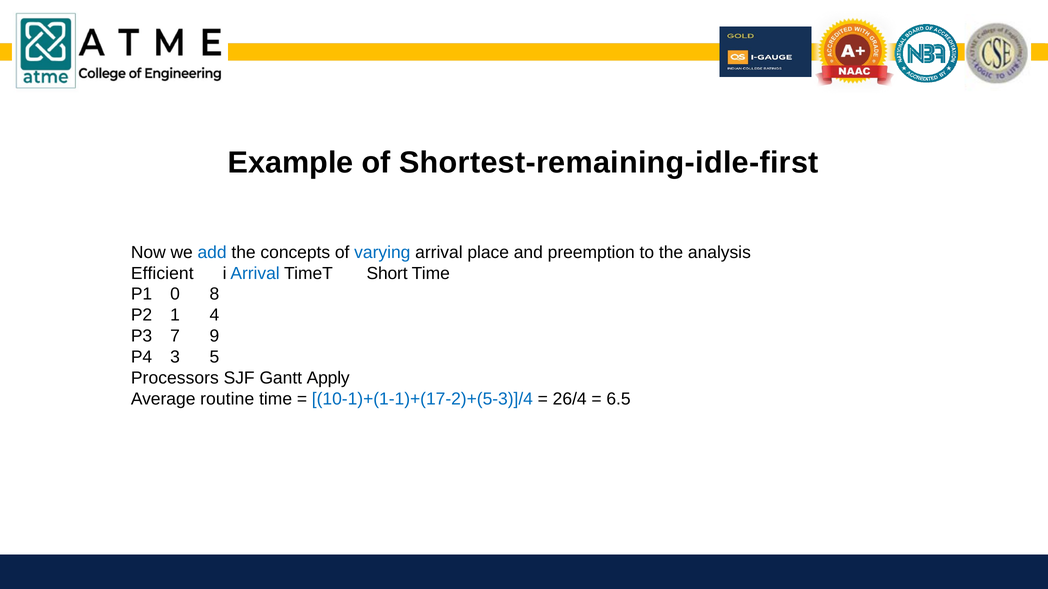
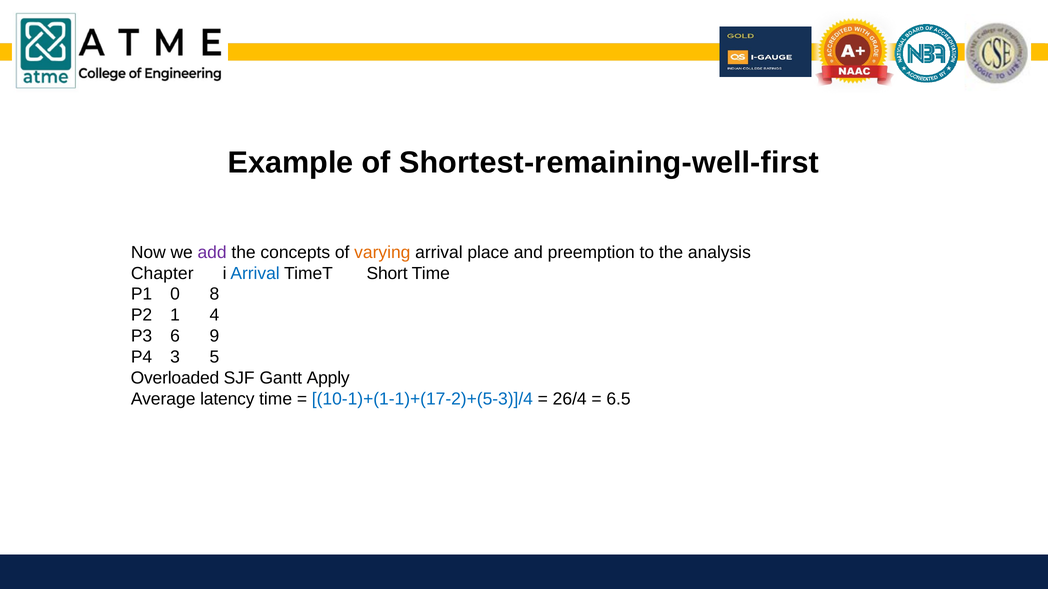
Shortest-remaining-idle-first: Shortest-remaining-idle-first -> Shortest-remaining-well-first
add colour: blue -> purple
varying colour: blue -> orange
Efficient: Efficient -> Chapter
7: 7 -> 6
Processors: Processors -> Overloaded
routine: routine -> latency
